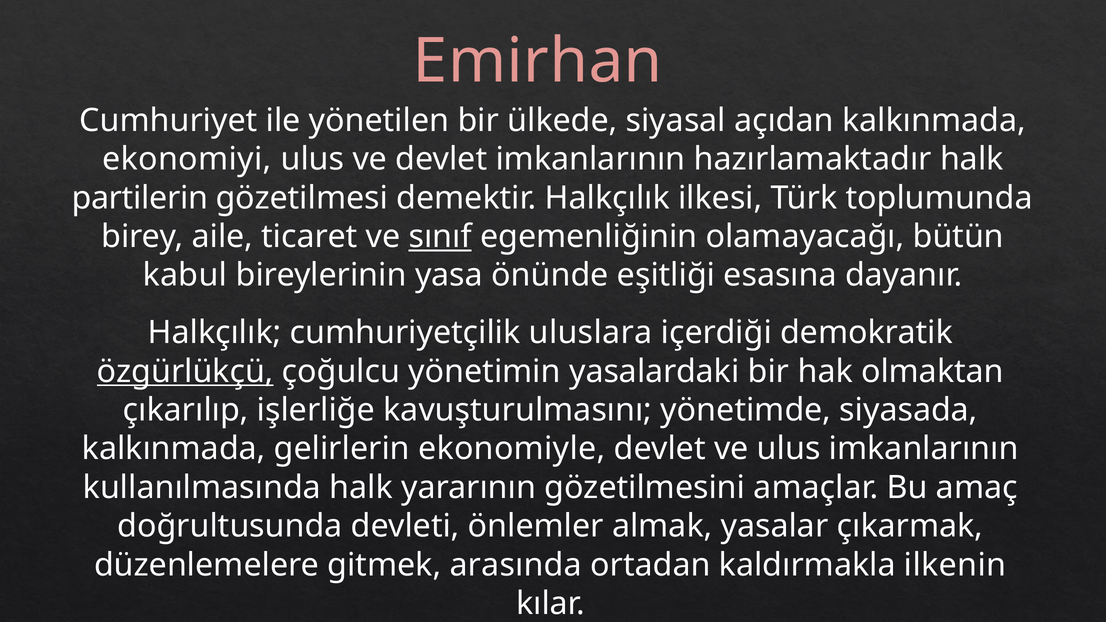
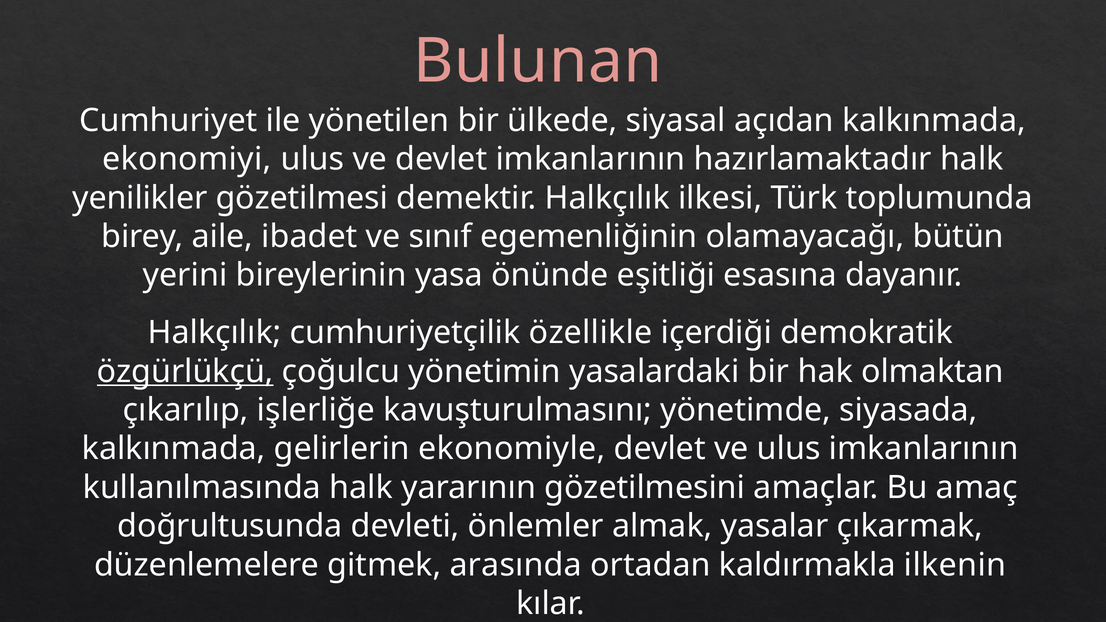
Emirhan: Emirhan -> Bulunan
partilerin: partilerin -> yenilikler
ticaret: ticaret -> ibadet
sınıf underline: present -> none
kabul: kabul -> yerini
uluslara: uluslara -> özellikle
